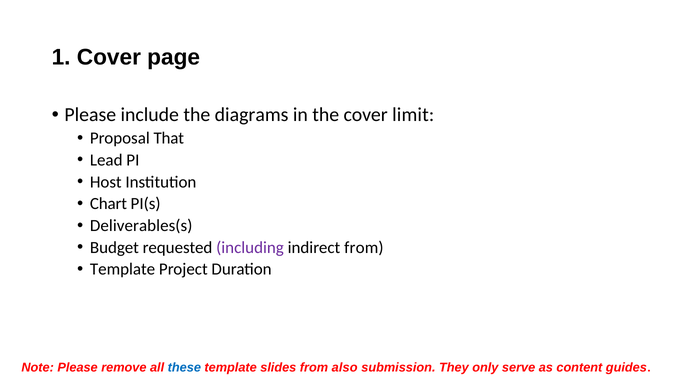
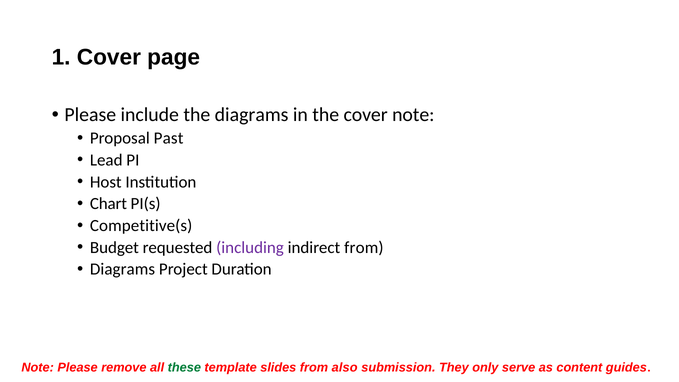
cover limit: limit -> note
That: That -> Past
Deliverables(s: Deliverables(s -> Competitive(s
Template at (123, 269): Template -> Diagrams
these colour: blue -> green
